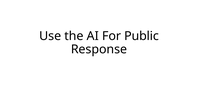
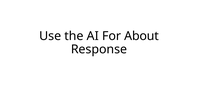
Public: Public -> About
